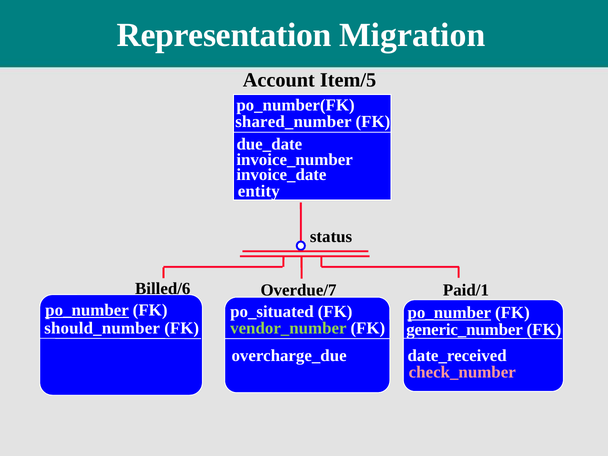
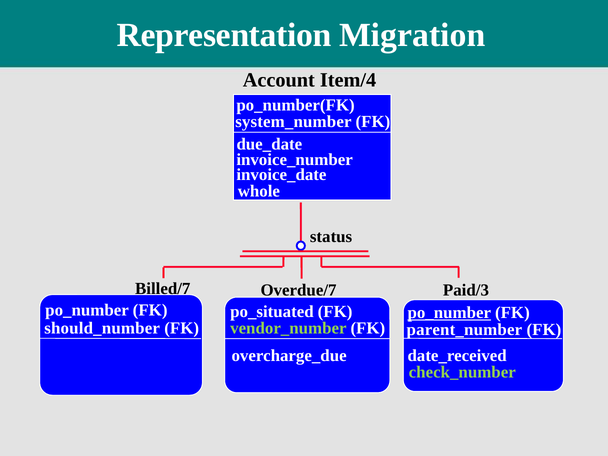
Item/5: Item/5 -> Item/4
shared_number: shared_number -> system_number
entity: entity -> whole
Billed/6: Billed/6 -> Billed/7
Paid/1: Paid/1 -> Paid/3
po_number at (87, 310) underline: present -> none
generic_number: generic_number -> parent_number
check_number colour: pink -> light green
